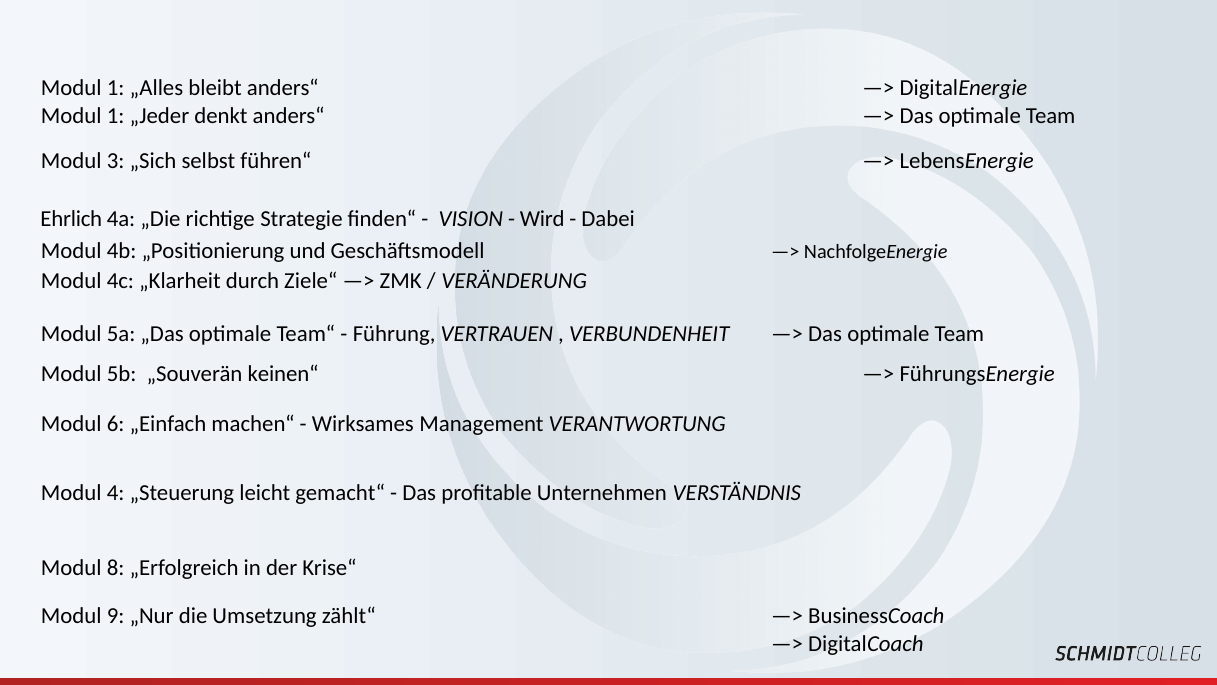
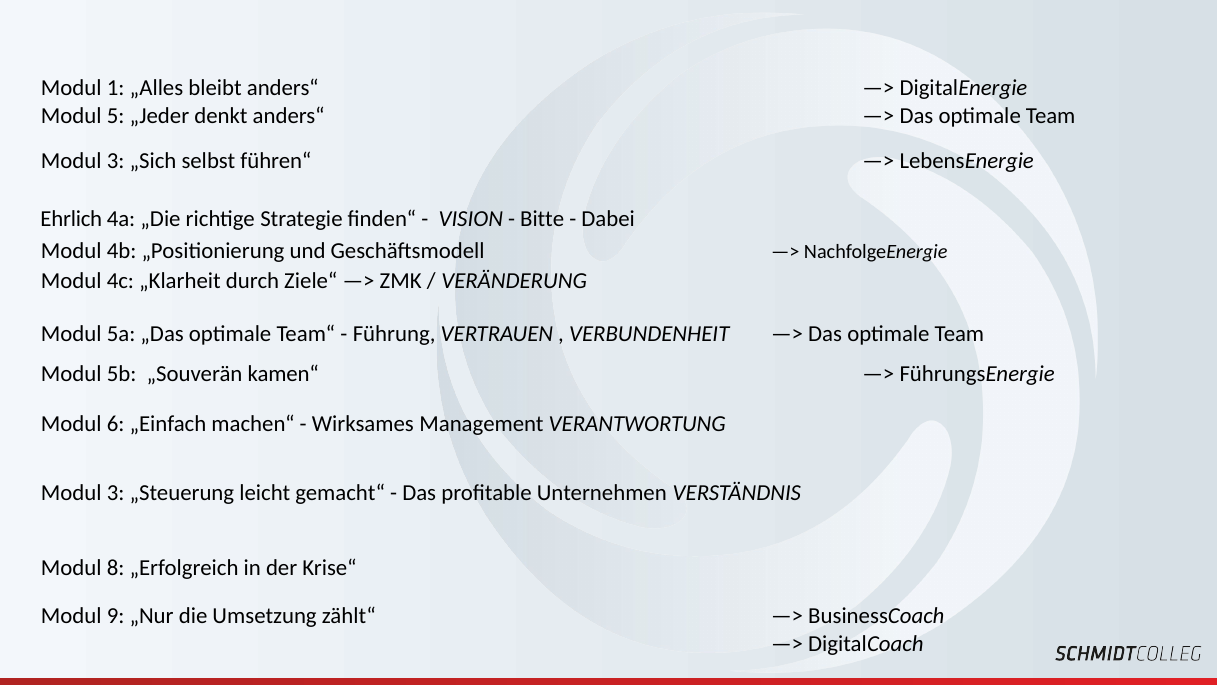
1 at (116, 116): 1 -> 5
Wird: Wird -> Bitte
keinen“: keinen“ -> kamen“
4 at (116, 493): 4 -> 3
